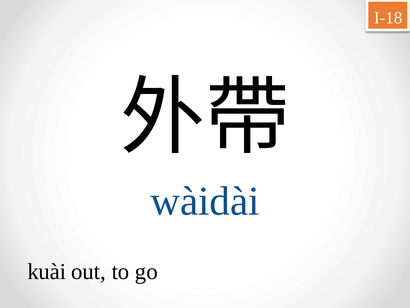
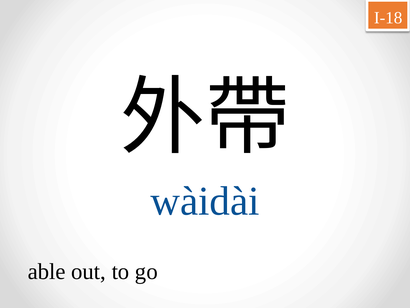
kuài: kuài -> able
